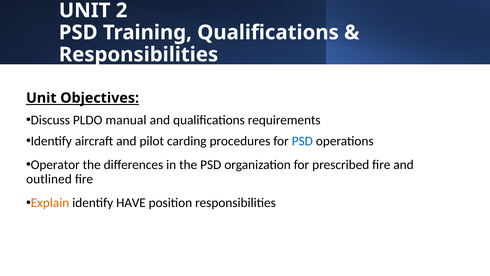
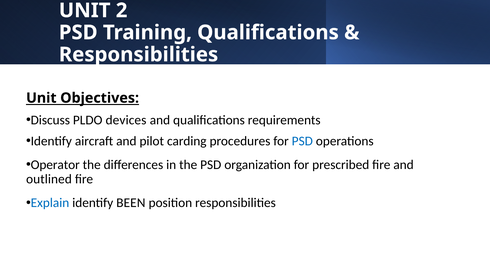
manual: manual -> devices
Explain colour: orange -> blue
HAVE: HAVE -> BEEN
